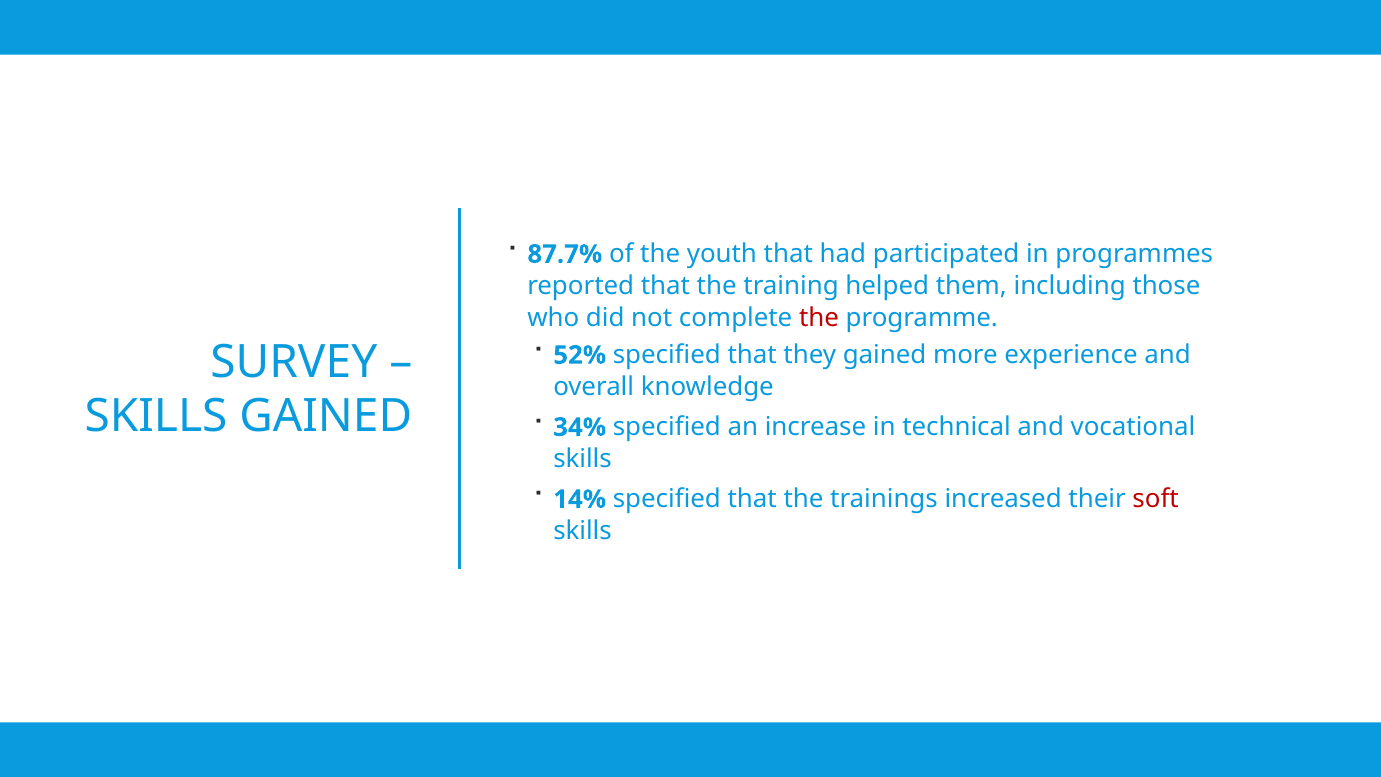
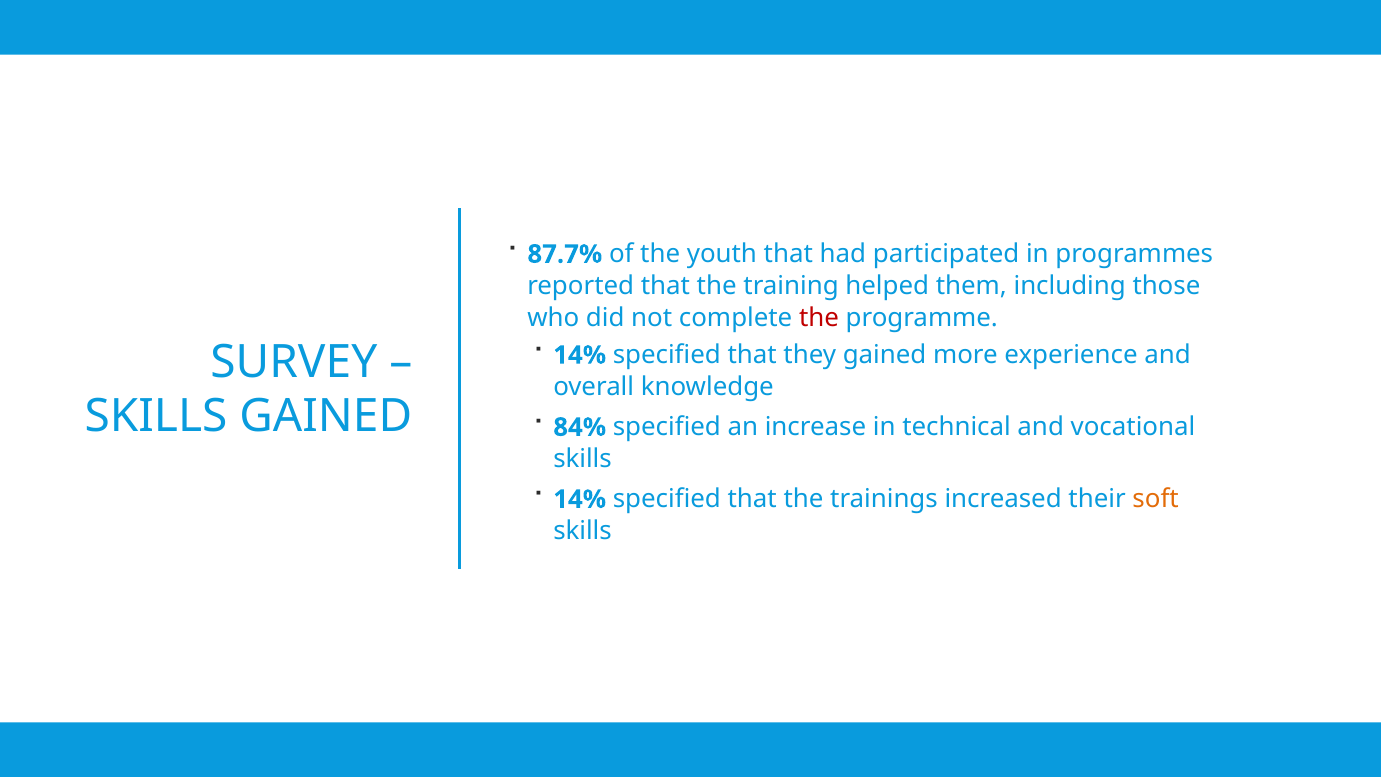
52% at (580, 355): 52% -> 14%
34%: 34% -> 84%
soft colour: red -> orange
